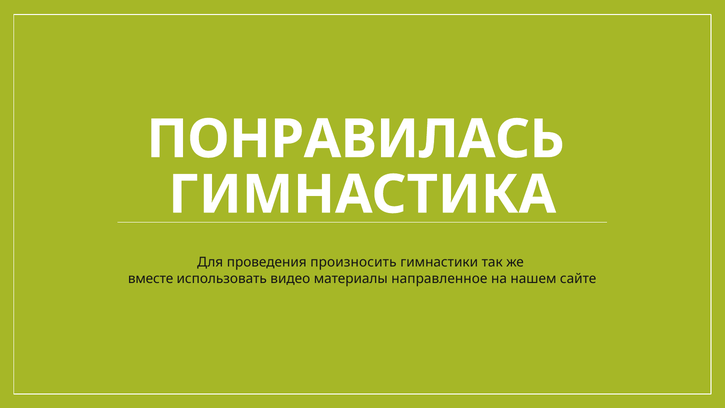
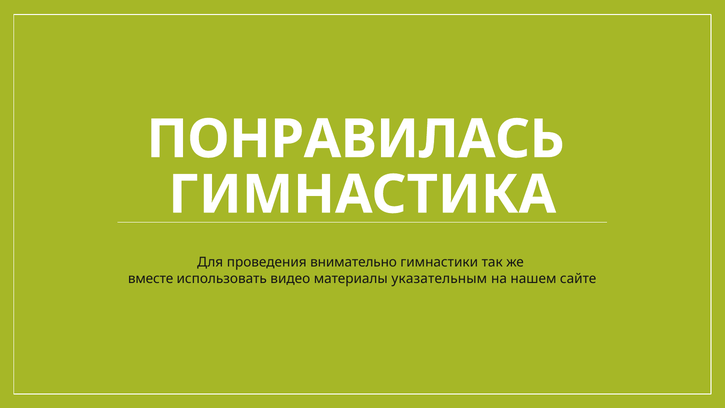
произносить: произносить -> внимательно
направленное: направленное -> указательным
